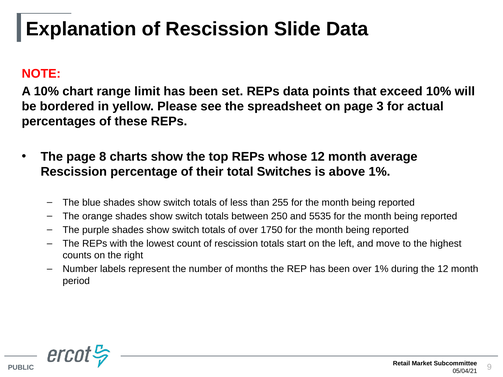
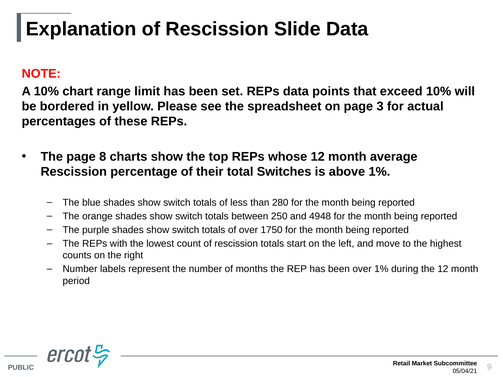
255: 255 -> 280
5535: 5535 -> 4948
